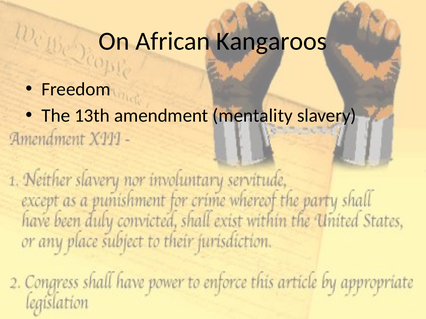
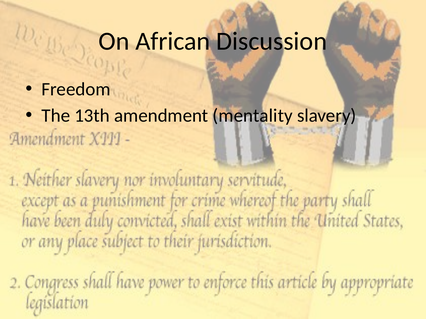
Kangaroos: Kangaroos -> Discussion
